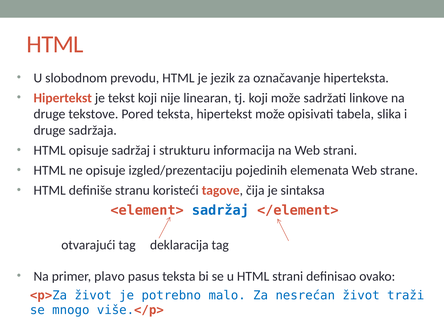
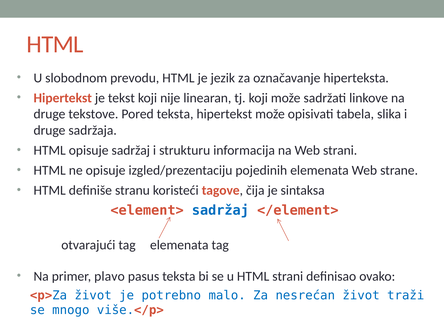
tag deklaracija: deklaracija -> elemenata
